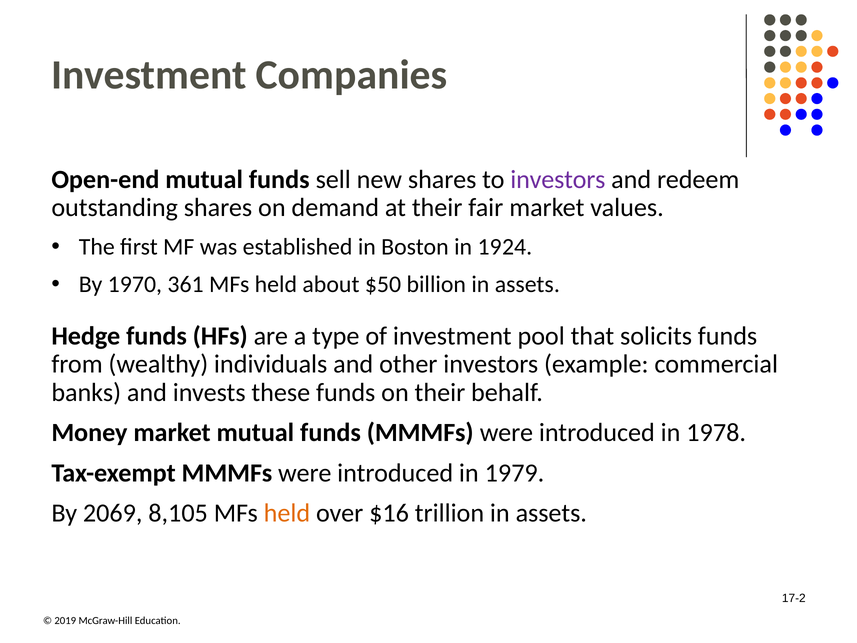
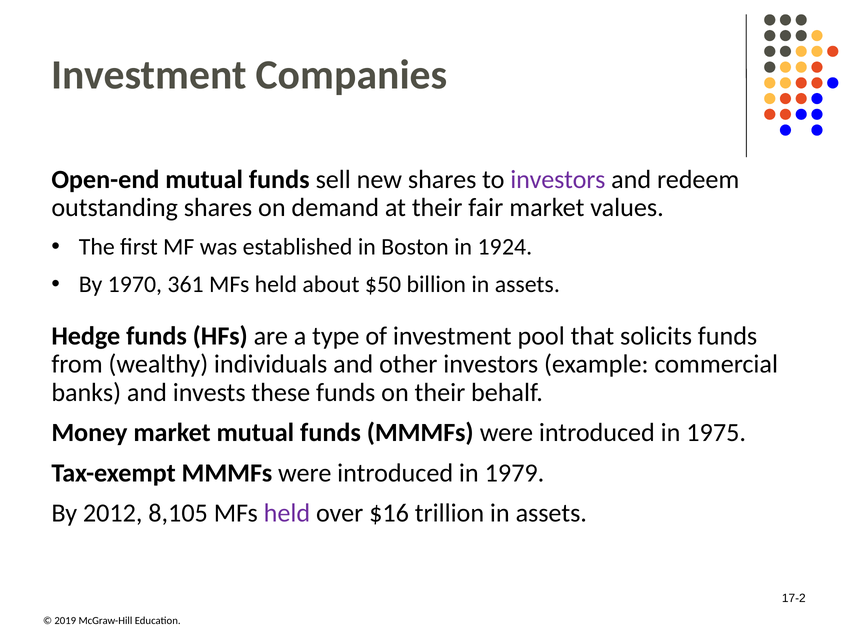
78: 78 -> 75
2069: 2069 -> 2012
held at (287, 513) colour: orange -> purple
